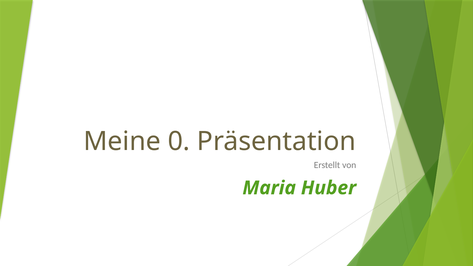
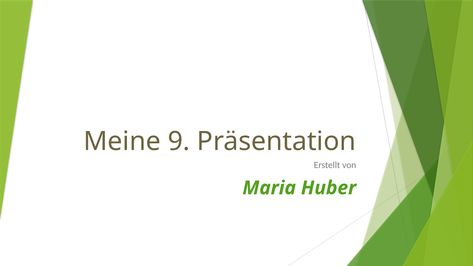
0: 0 -> 9
